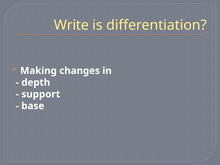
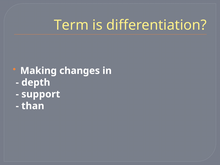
Write: Write -> Term
base: base -> than
